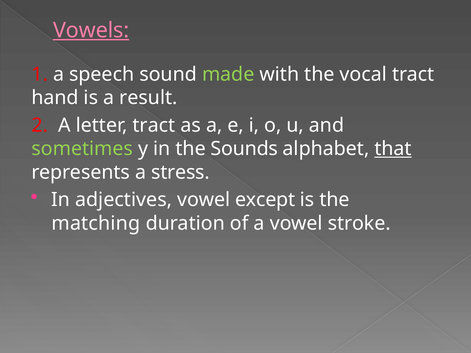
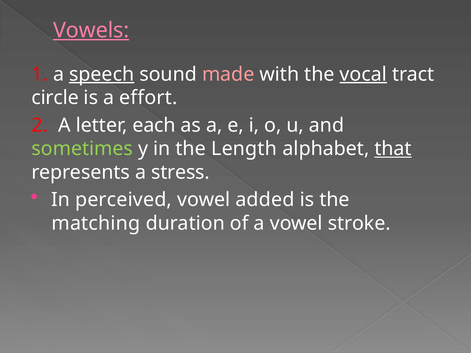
speech underline: none -> present
made colour: light green -> pink
vocal underline: none -> present
hand: hand -> circle
result: result -> effort
letter tract: tract -> each
Sounds: Sounds -> Length
adjectives: adjectives -> perceived
except: except -> added
